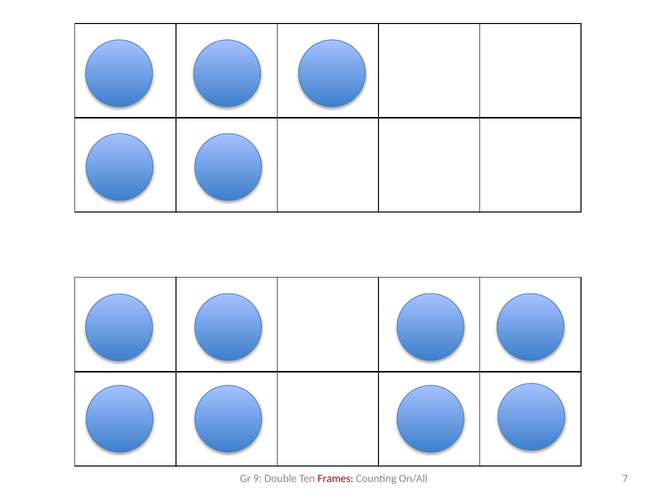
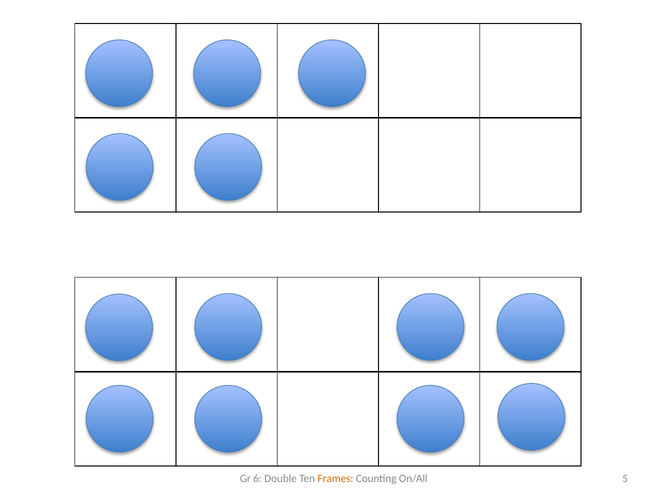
9: 9 -> 6
Frames colour: red -> orange
7: 7 -> 5
